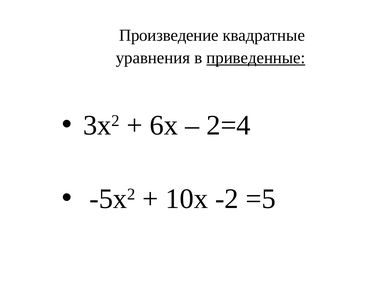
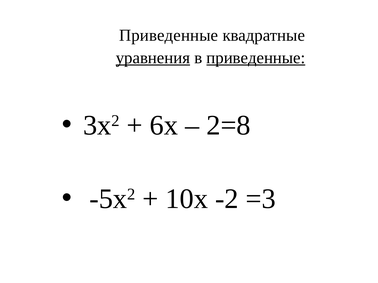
Произведение at (169, 35): Произведение -> Приведенные
уравнения underline: none -> present
2=4: 2=4 -> 2=8
=5: =5 -> =3
